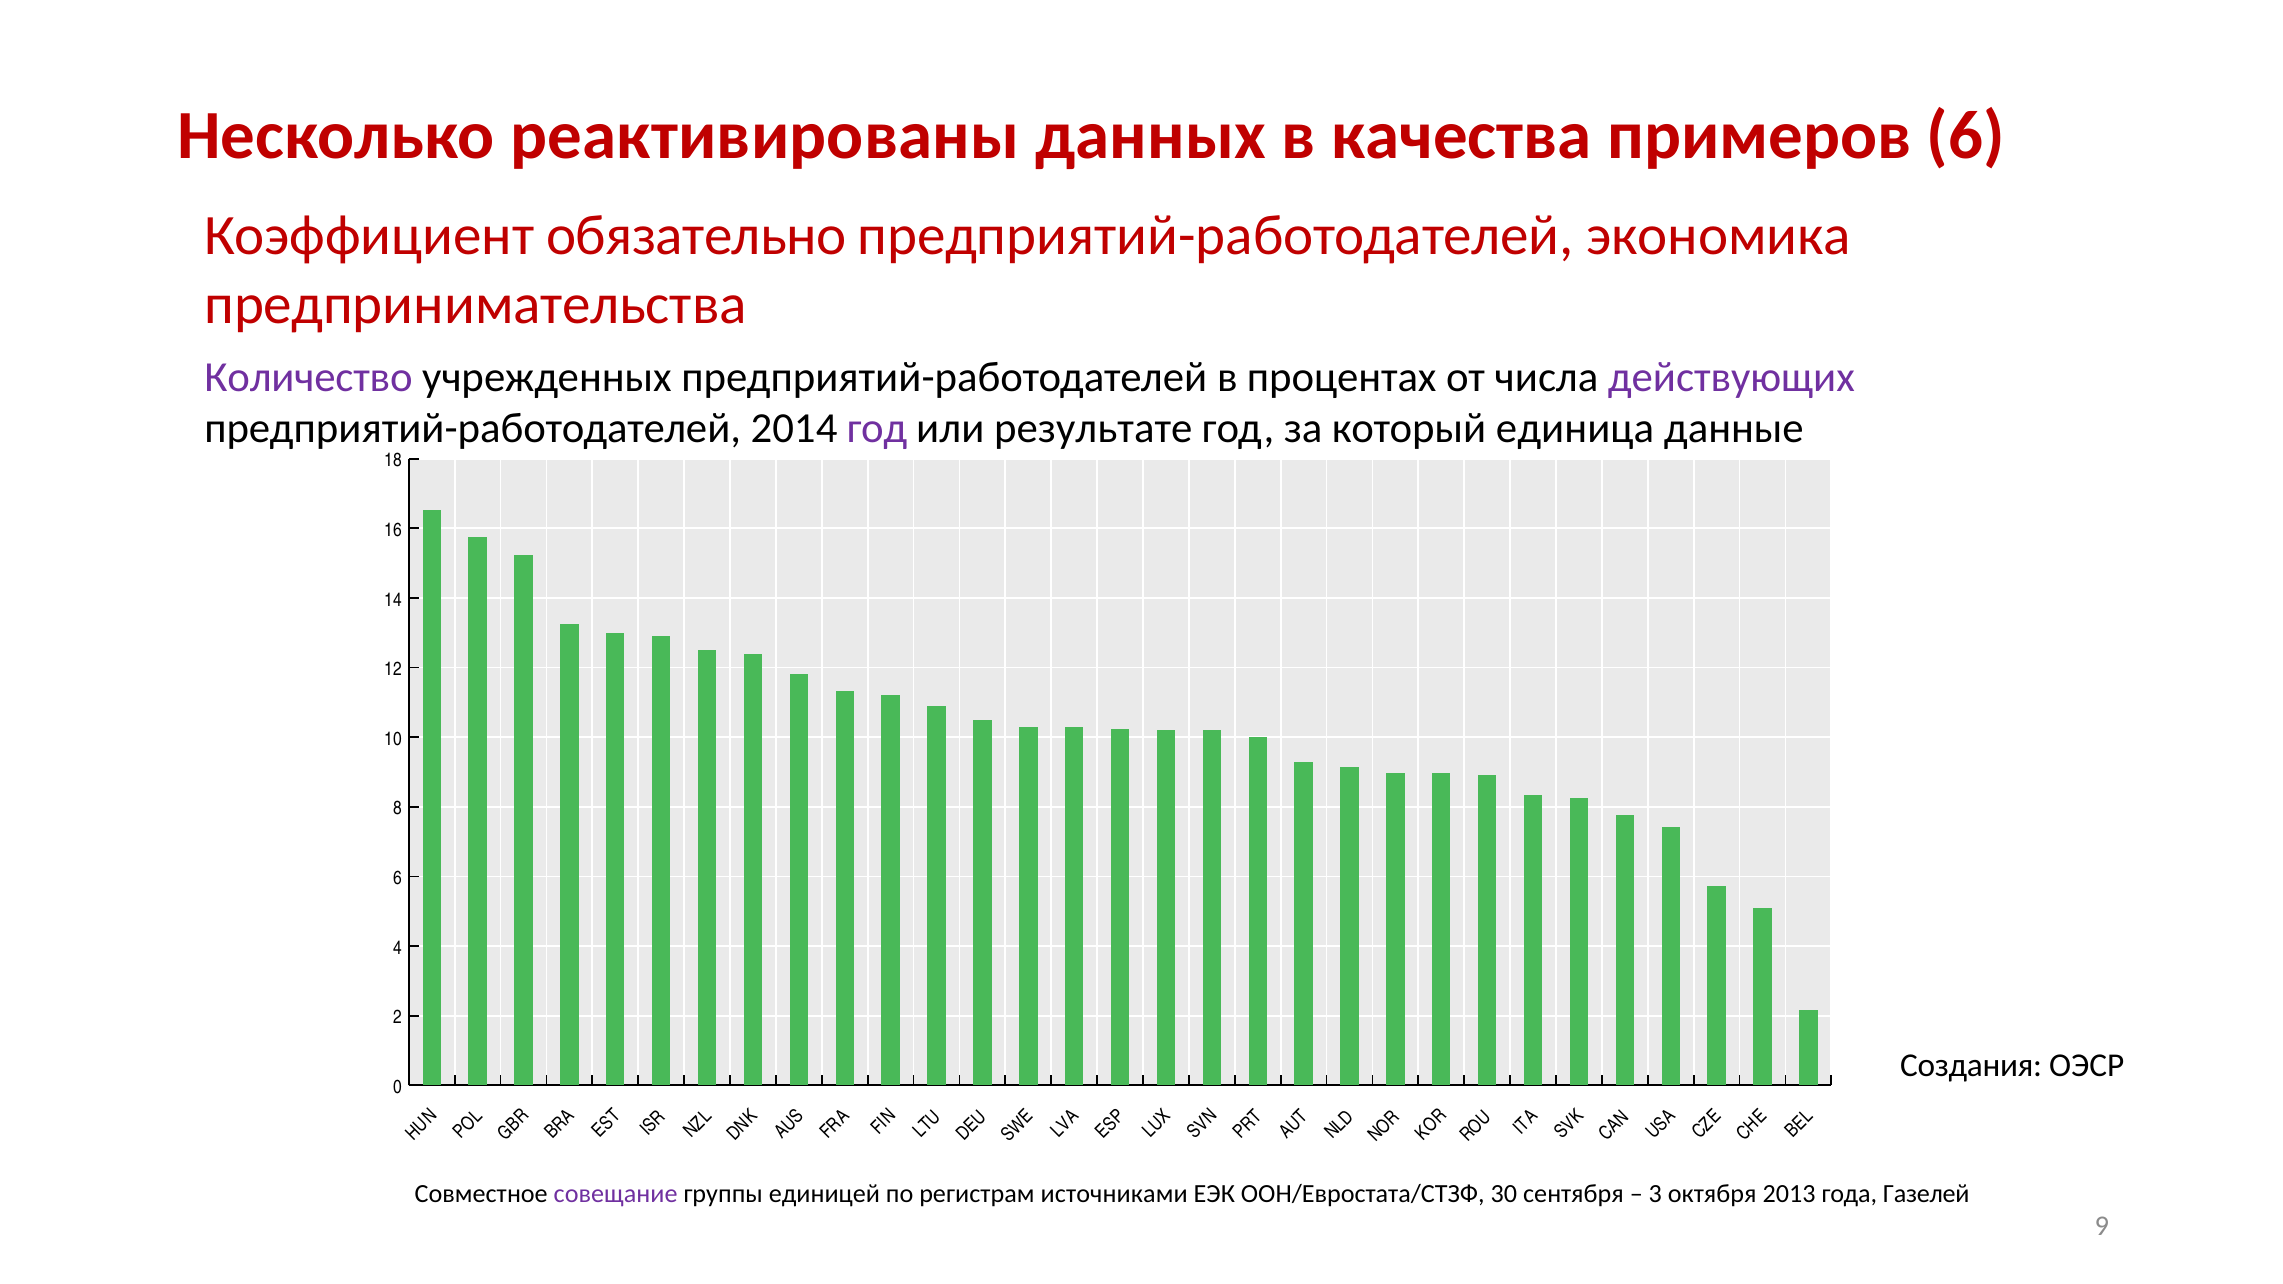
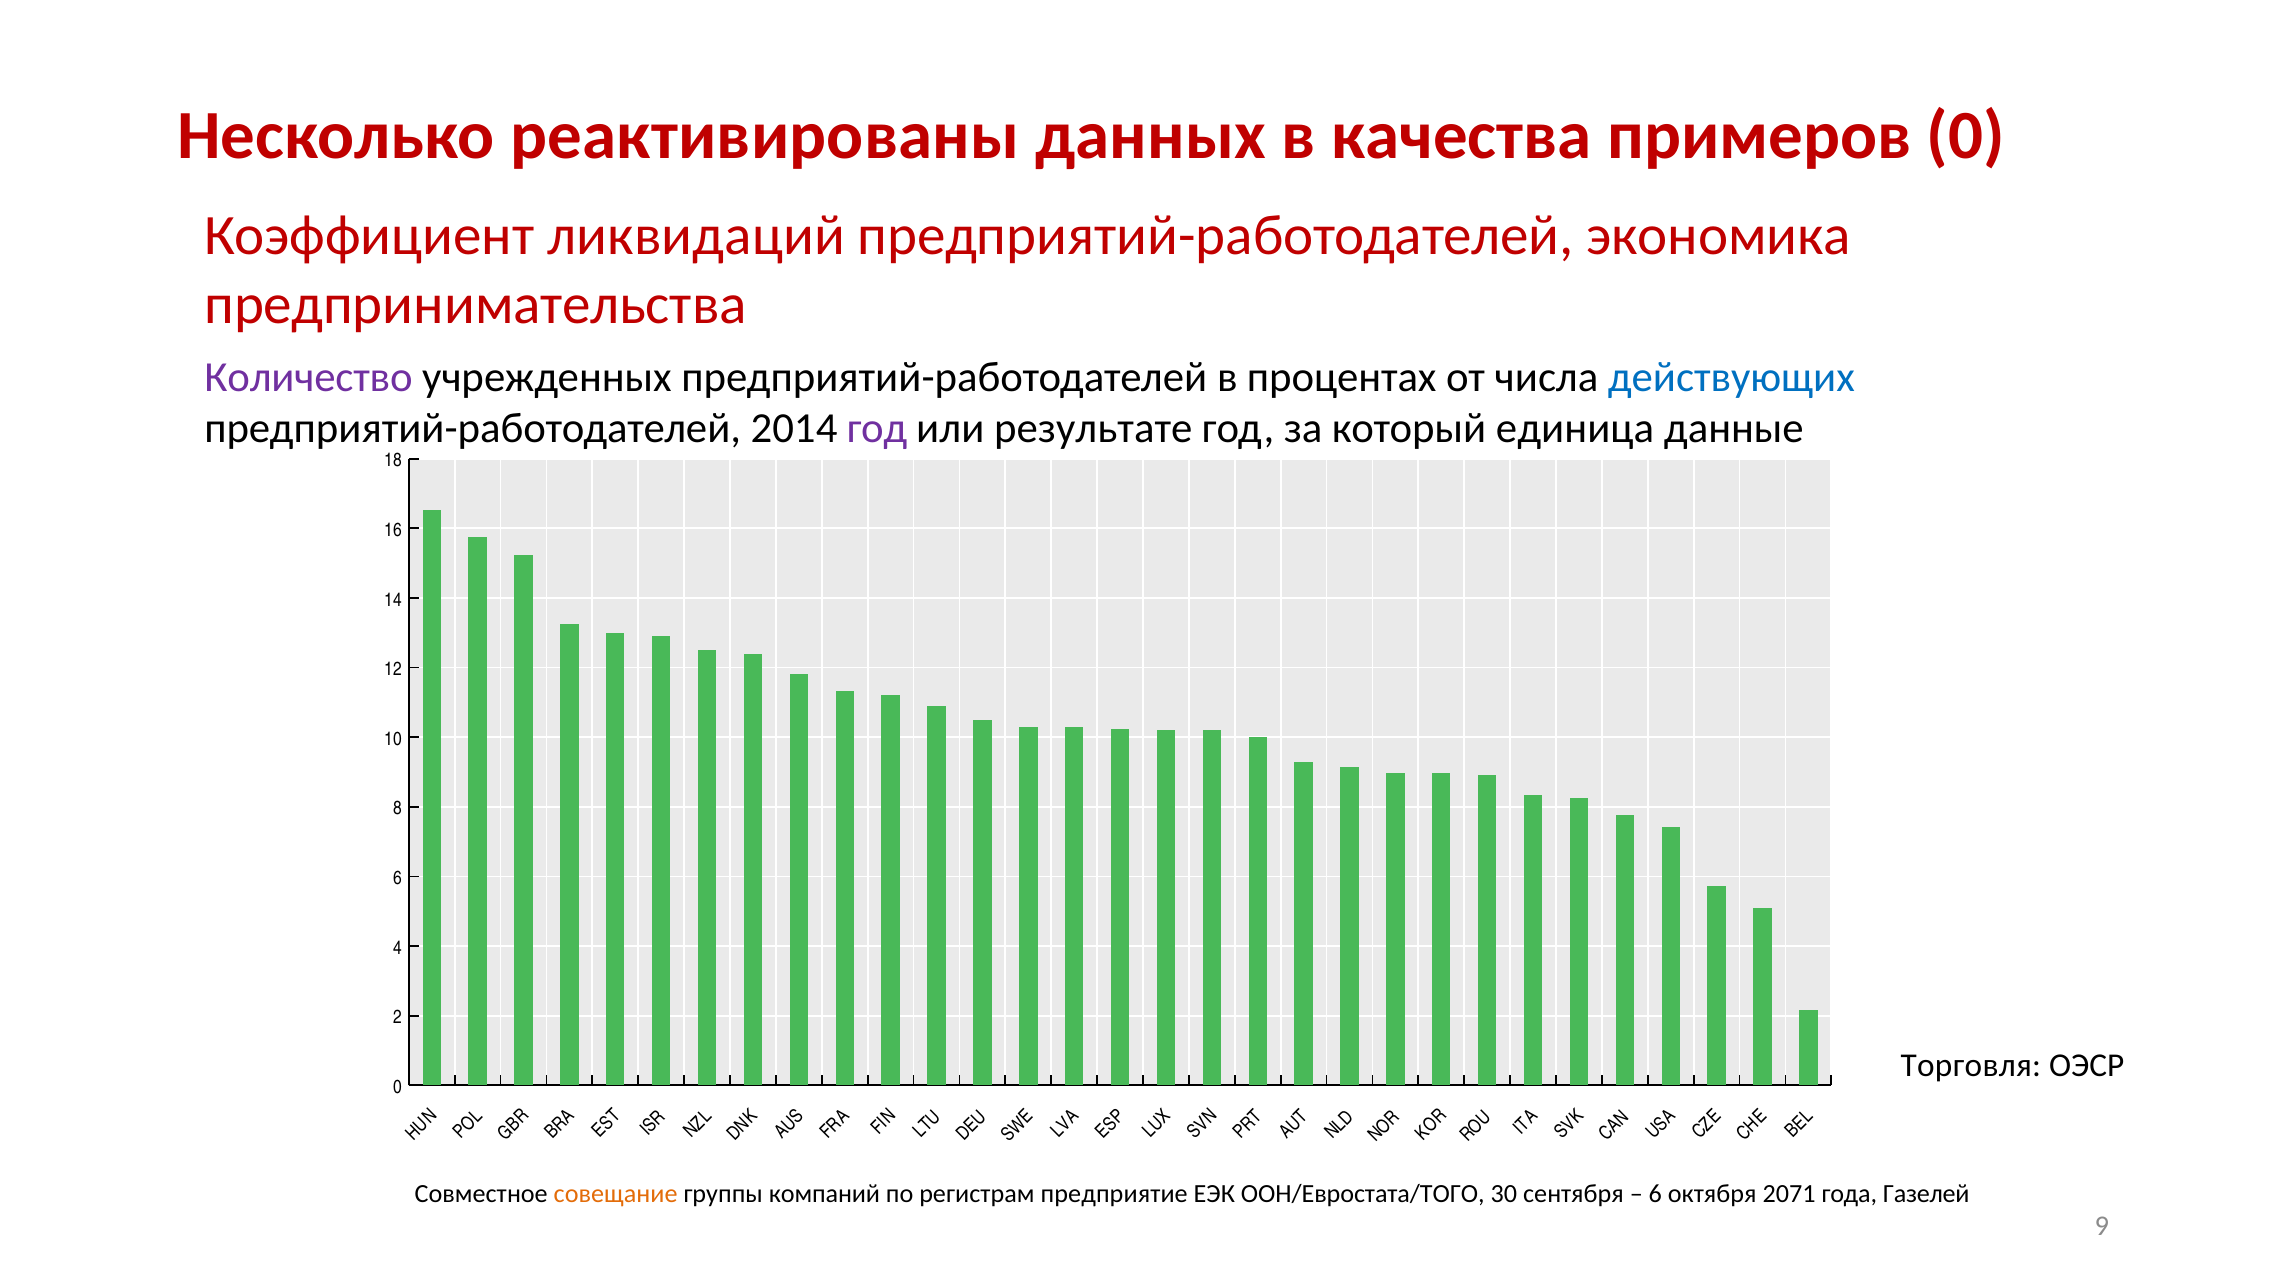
примеров 6: 6 -> 0
обязательно: обязательно -> ликвидаций
действующих colour: purple -> blue
Создания: Создания -> Торговля
совещание colour: purple -> orange
единицей: единицей -> компаний
источниками: источниками -> предприятие
ООН/Евростата/СТЗФ: ООН/Евростата/СТЗФ -> ООН/Евростата/ТОГО
3 at (1655, 1194): 3 -> 6
2013: 2013 -> 2071
